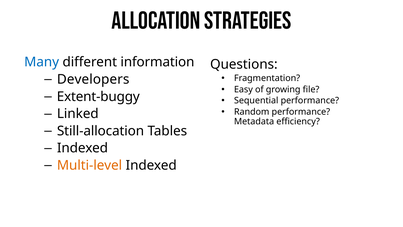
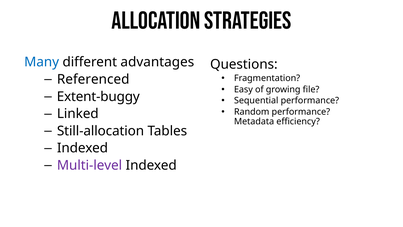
information: information -> advantages
Developers: Developers -> Referenced
Multi-level colour: orange -> purple
